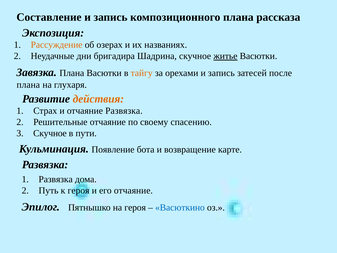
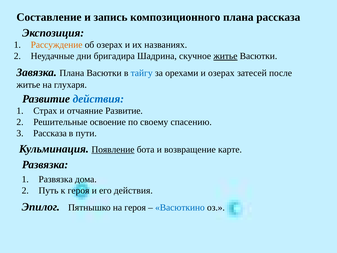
тайгу colour: orange -> blue
орехами и запись: запись -> озерах
плана at (28, 85): плана -> житье
действия at (98, 99) colour: orange -> blue
отчаяние Развязка: Развязка -> Развитие
Решительные отчаяние: отчаяние -> освоение
Скучное at (50, 133): Скучное -> Рассказа
Появление underline: none -> present
его отчаяние: отчаяние -> действия
